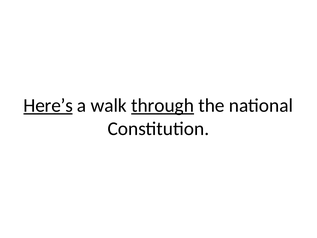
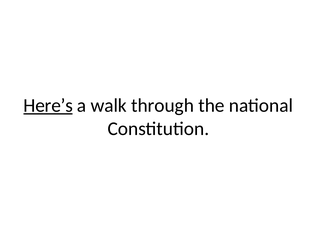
through underline: present -> none
